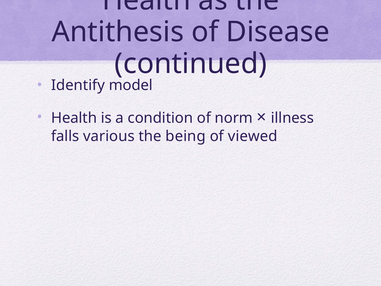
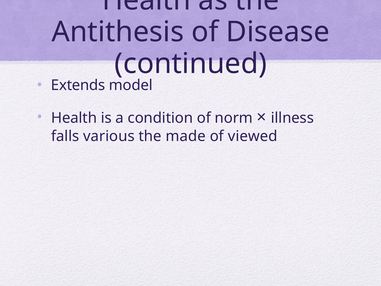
Identify: Identify -> Extends
being: being -> made
